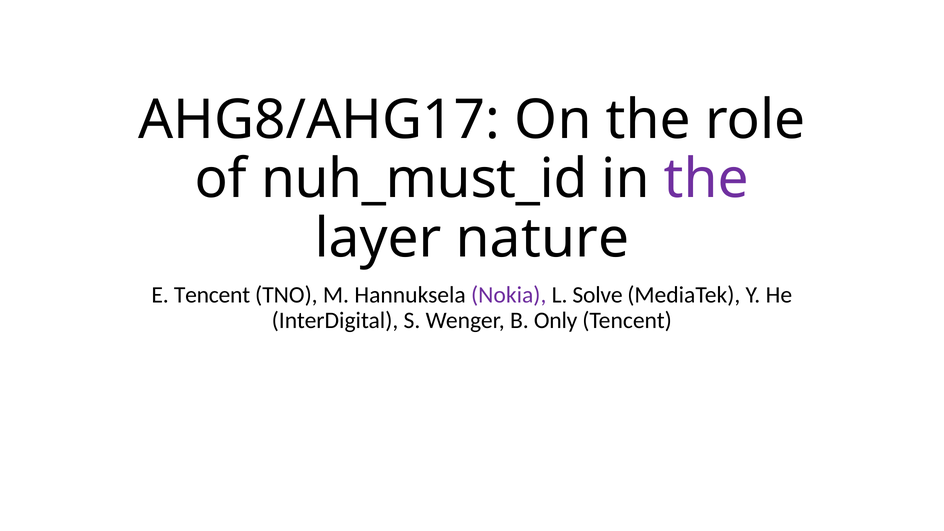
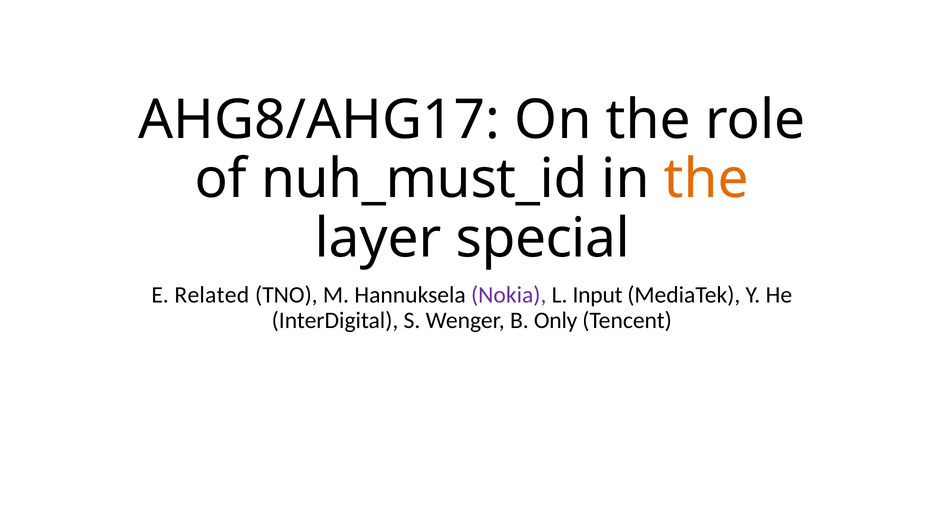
the at (706, 179) colour: purple -> orange
nature: nature -> special
E Tencent: Tencent -> Related
Solve: Solve -> Input
